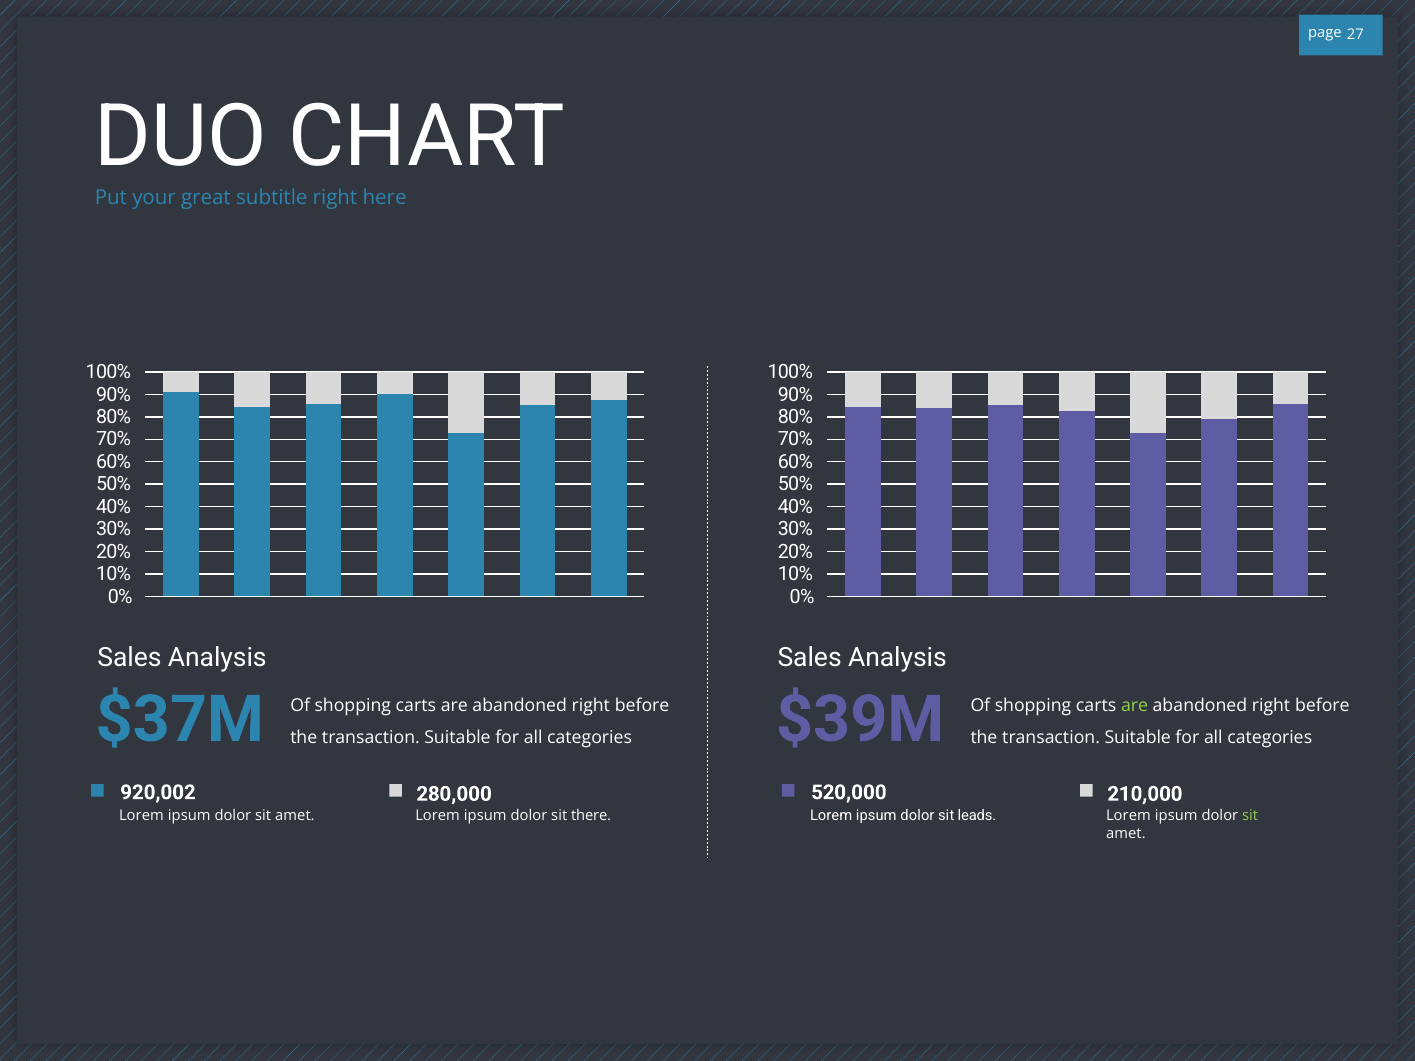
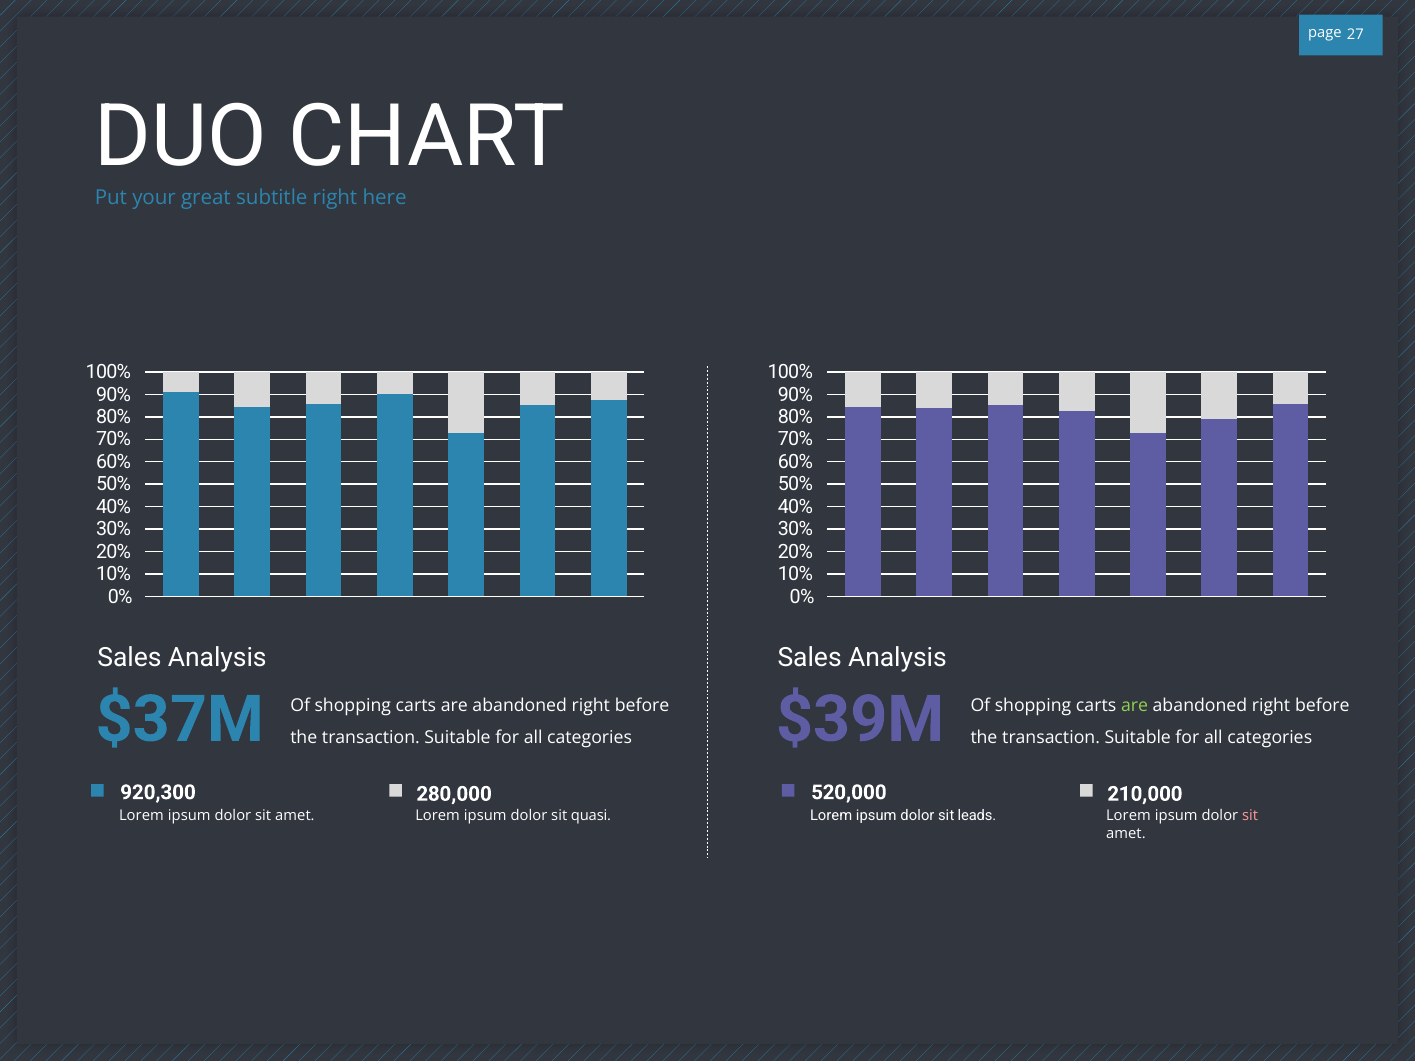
920,002: 920,002 -> 920,300
sit at (1250, 816) colour: light green -> pink
there: there -> quasi
